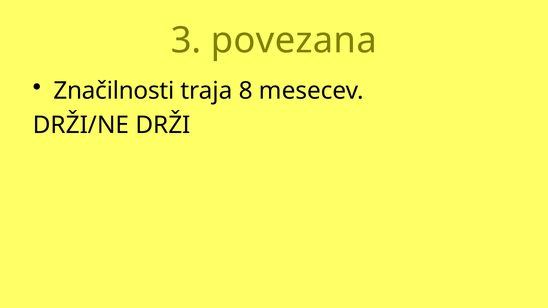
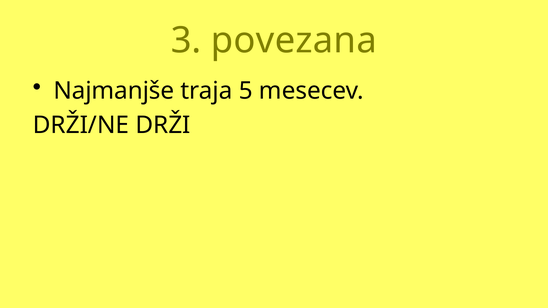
Značilnosti: Značilnosti -> Najmanjše
8: 8 -> 5
